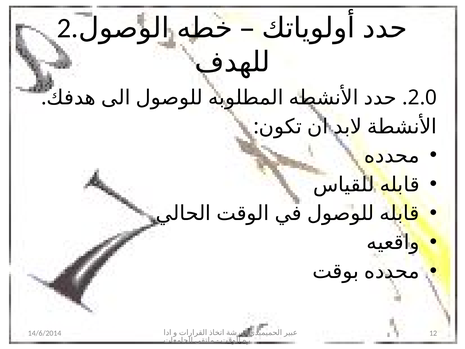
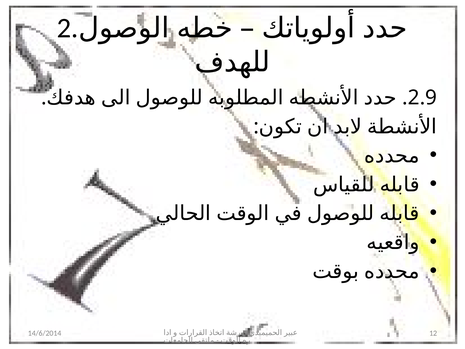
2.0: 2.0 -> 2.9
